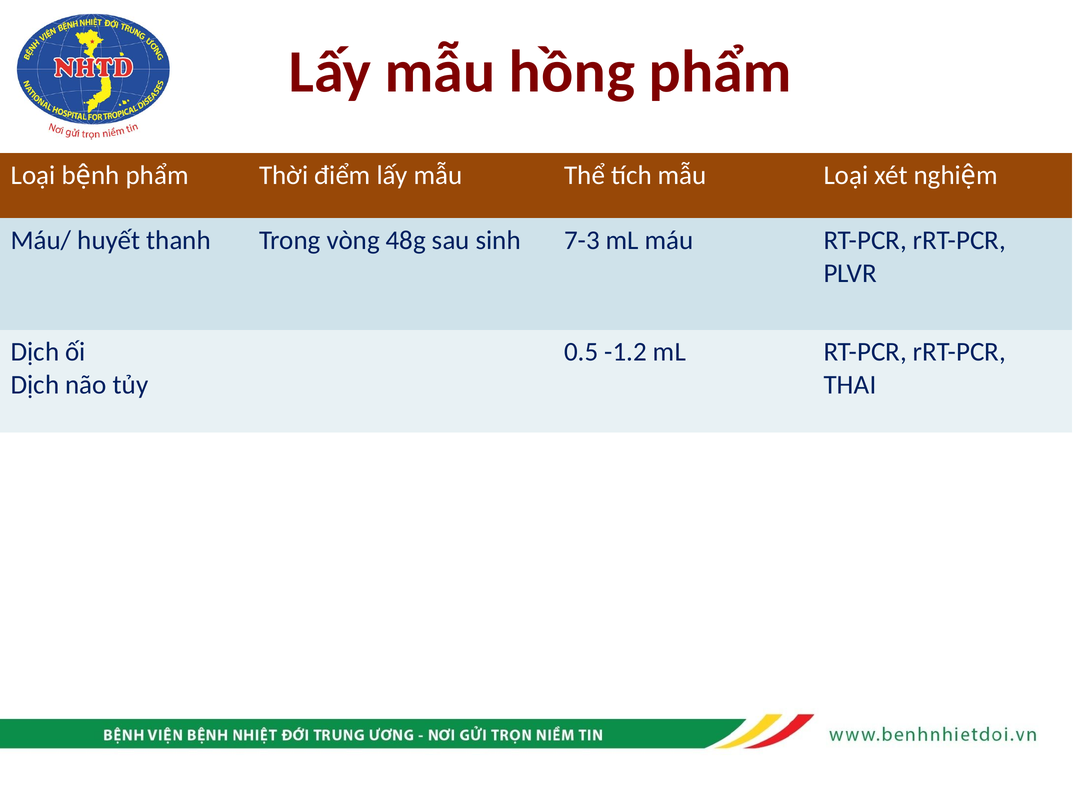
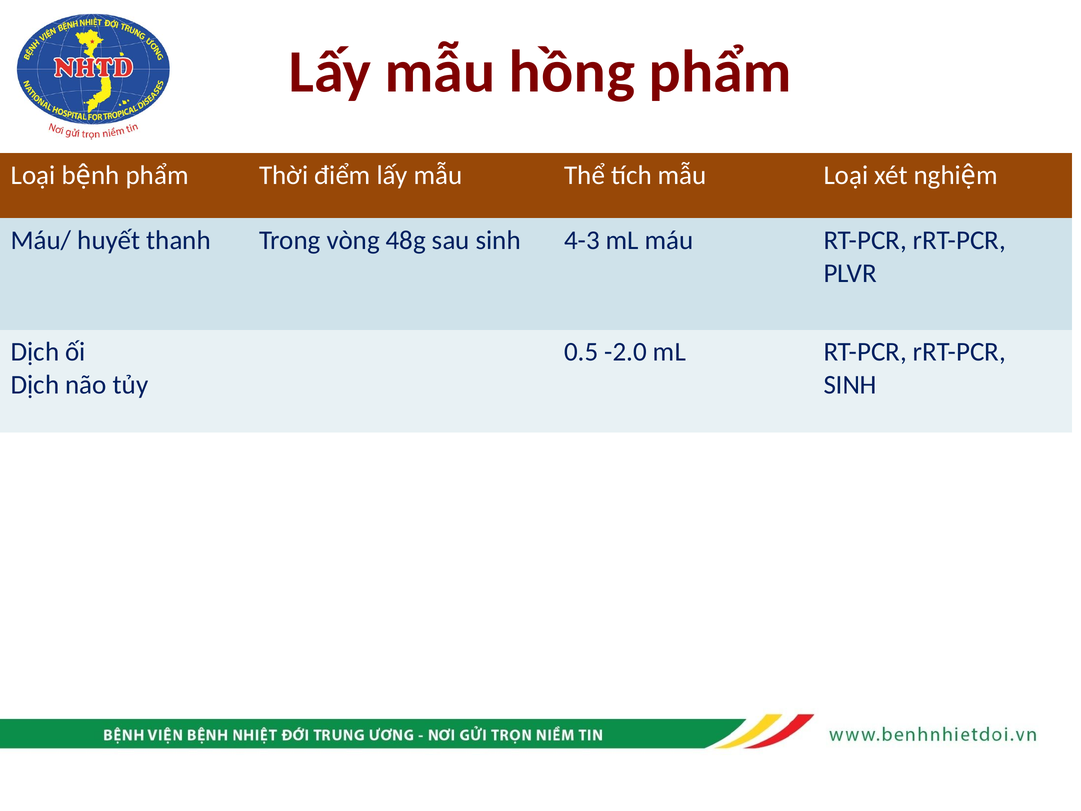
7-3: 7-3 -> 4-3
-1.2: -1.2 -> -2.0
THAI at (850, 385): THAI -> SINH
